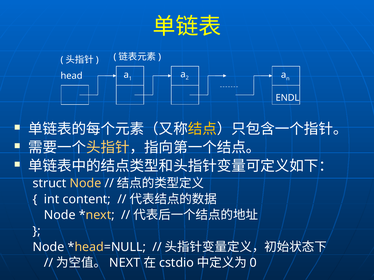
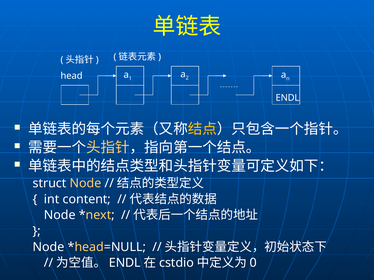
NEXT at (125, 263): NEXT -> ENDL
